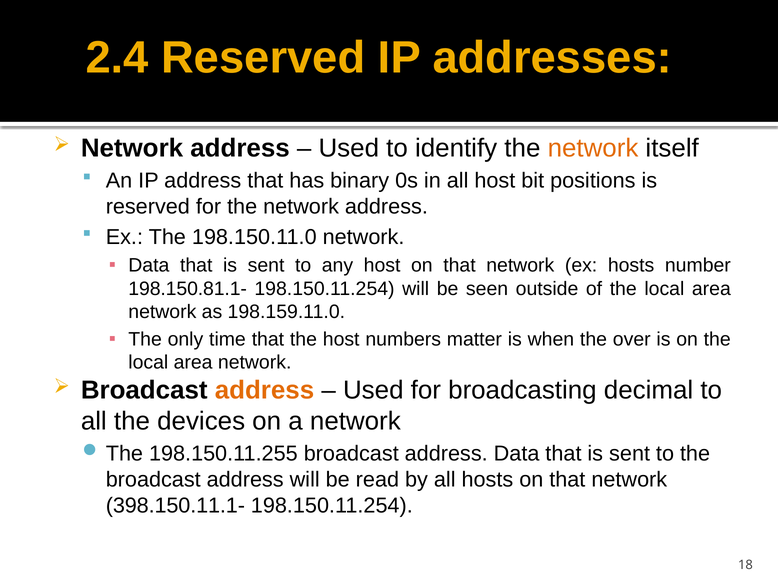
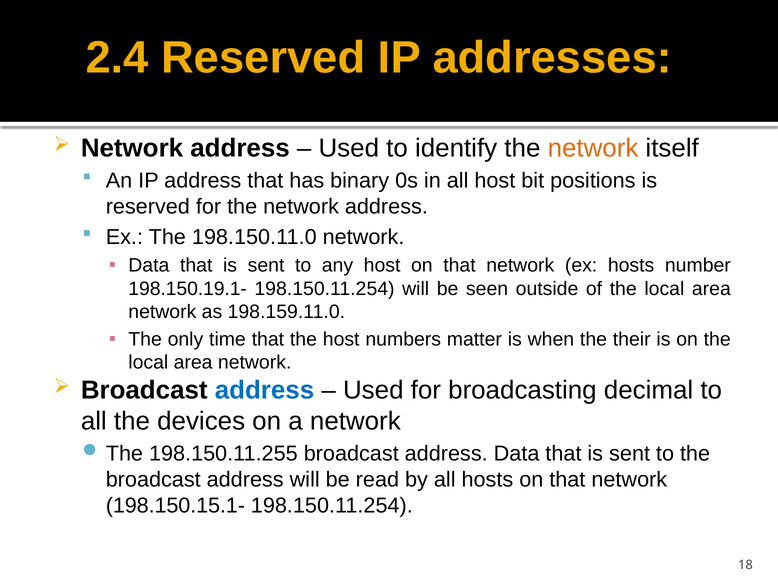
198.150.81.1-: 198.150.81.1- -> 198.150.19.1-
over: over -> their
address at (264, 391) colour: orange -> blue
398.150.11.1-: 398.150.11.1- -> 198.150.15.1-
